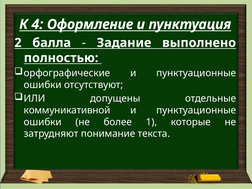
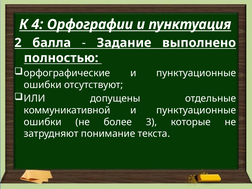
Оформление: Оформление -> Орфографии
1: 1 -> 3
